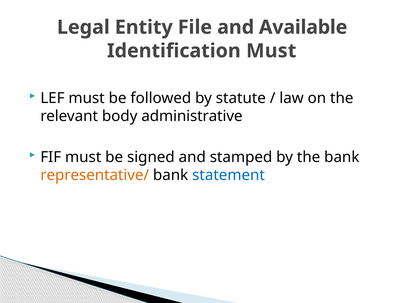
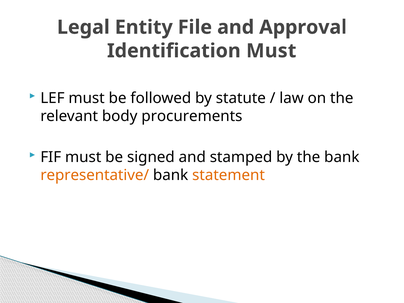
Available: Available -> Approval
administrative: administrative -> procurements
statement colour: blue -> orange
